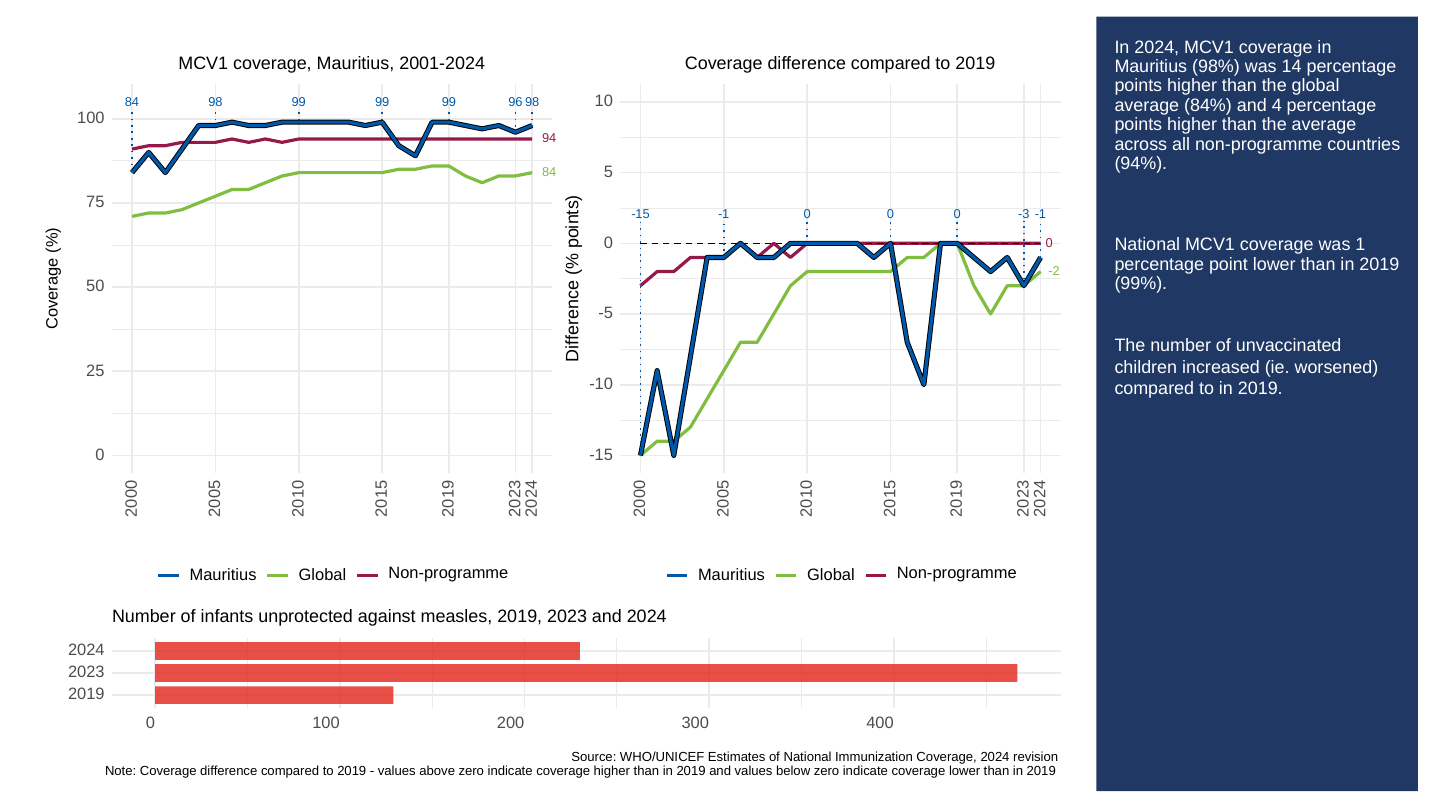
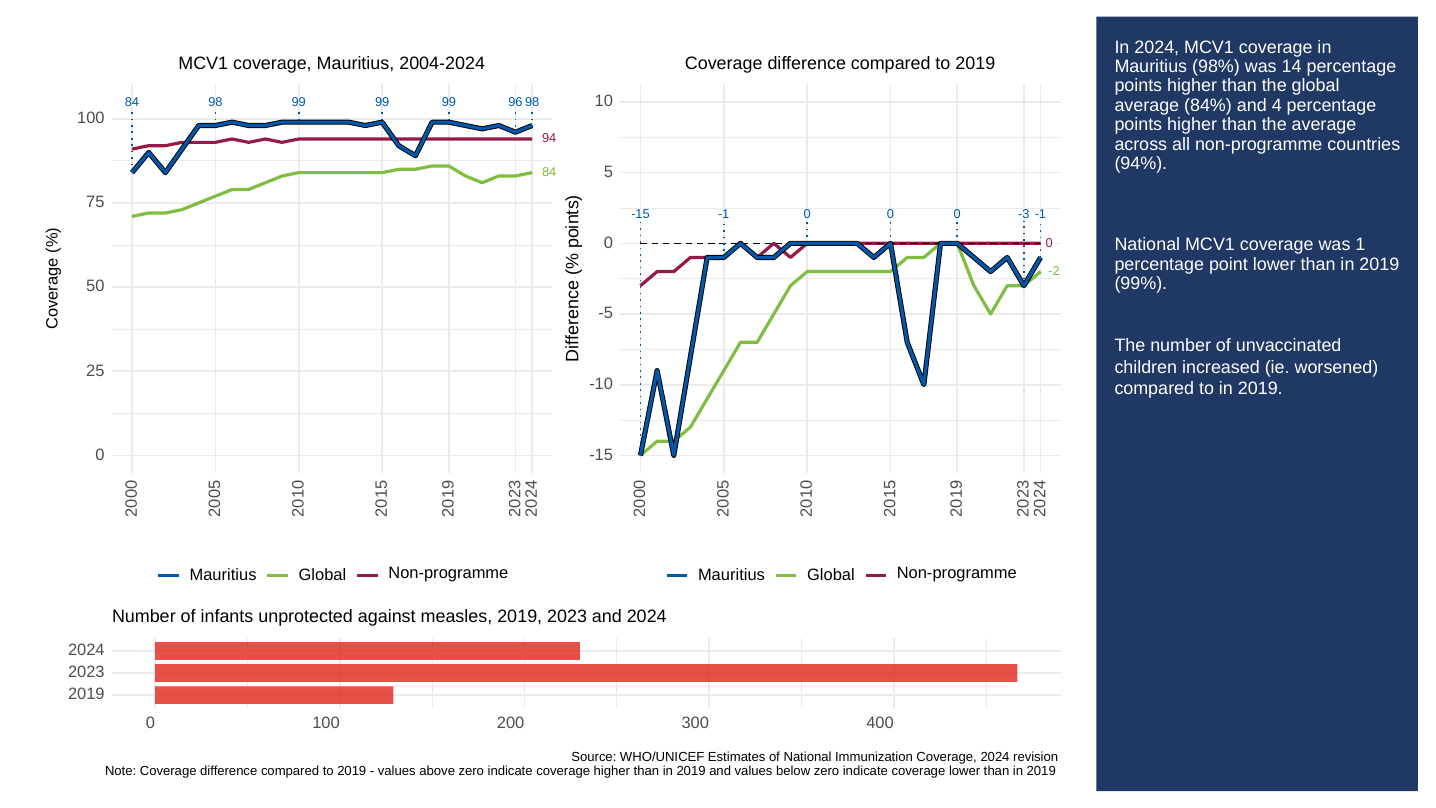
2001-2024: 2001-2024 -> 2004-2024
